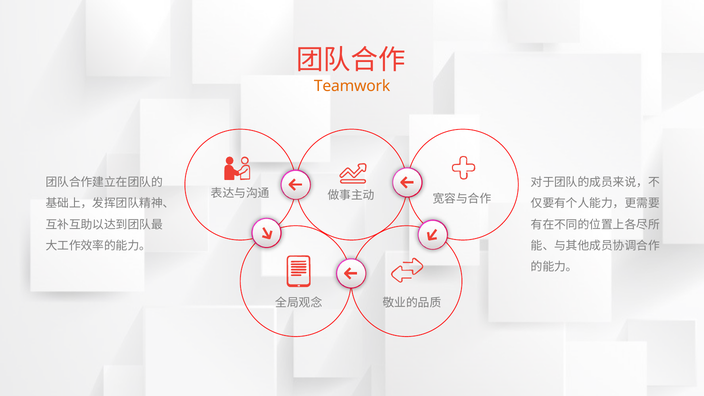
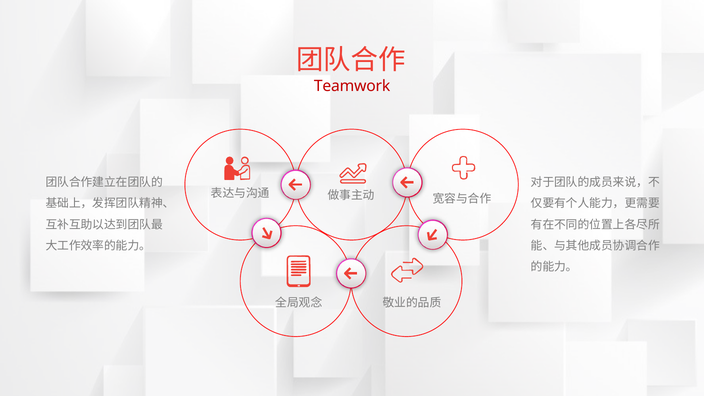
Teamwork colour: orange -> red
